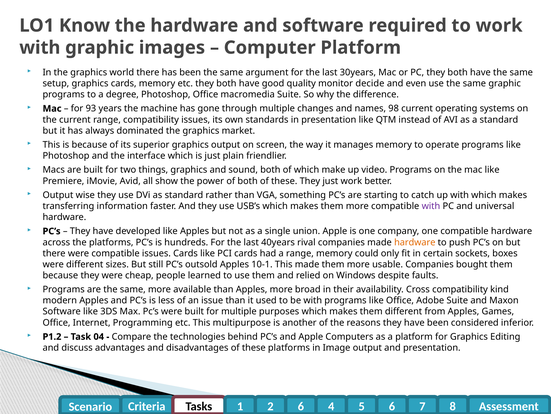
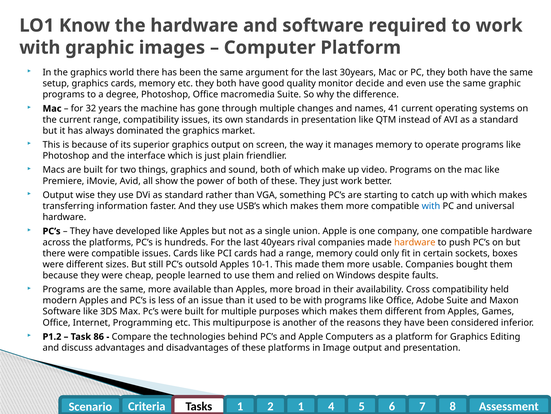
93: 93 -> 32
98: 98 -> 41
with at (431, 206) colour: purple -> blue
kind: kind -> held
04: 04 -> 86
2 6: 6 -> 1
